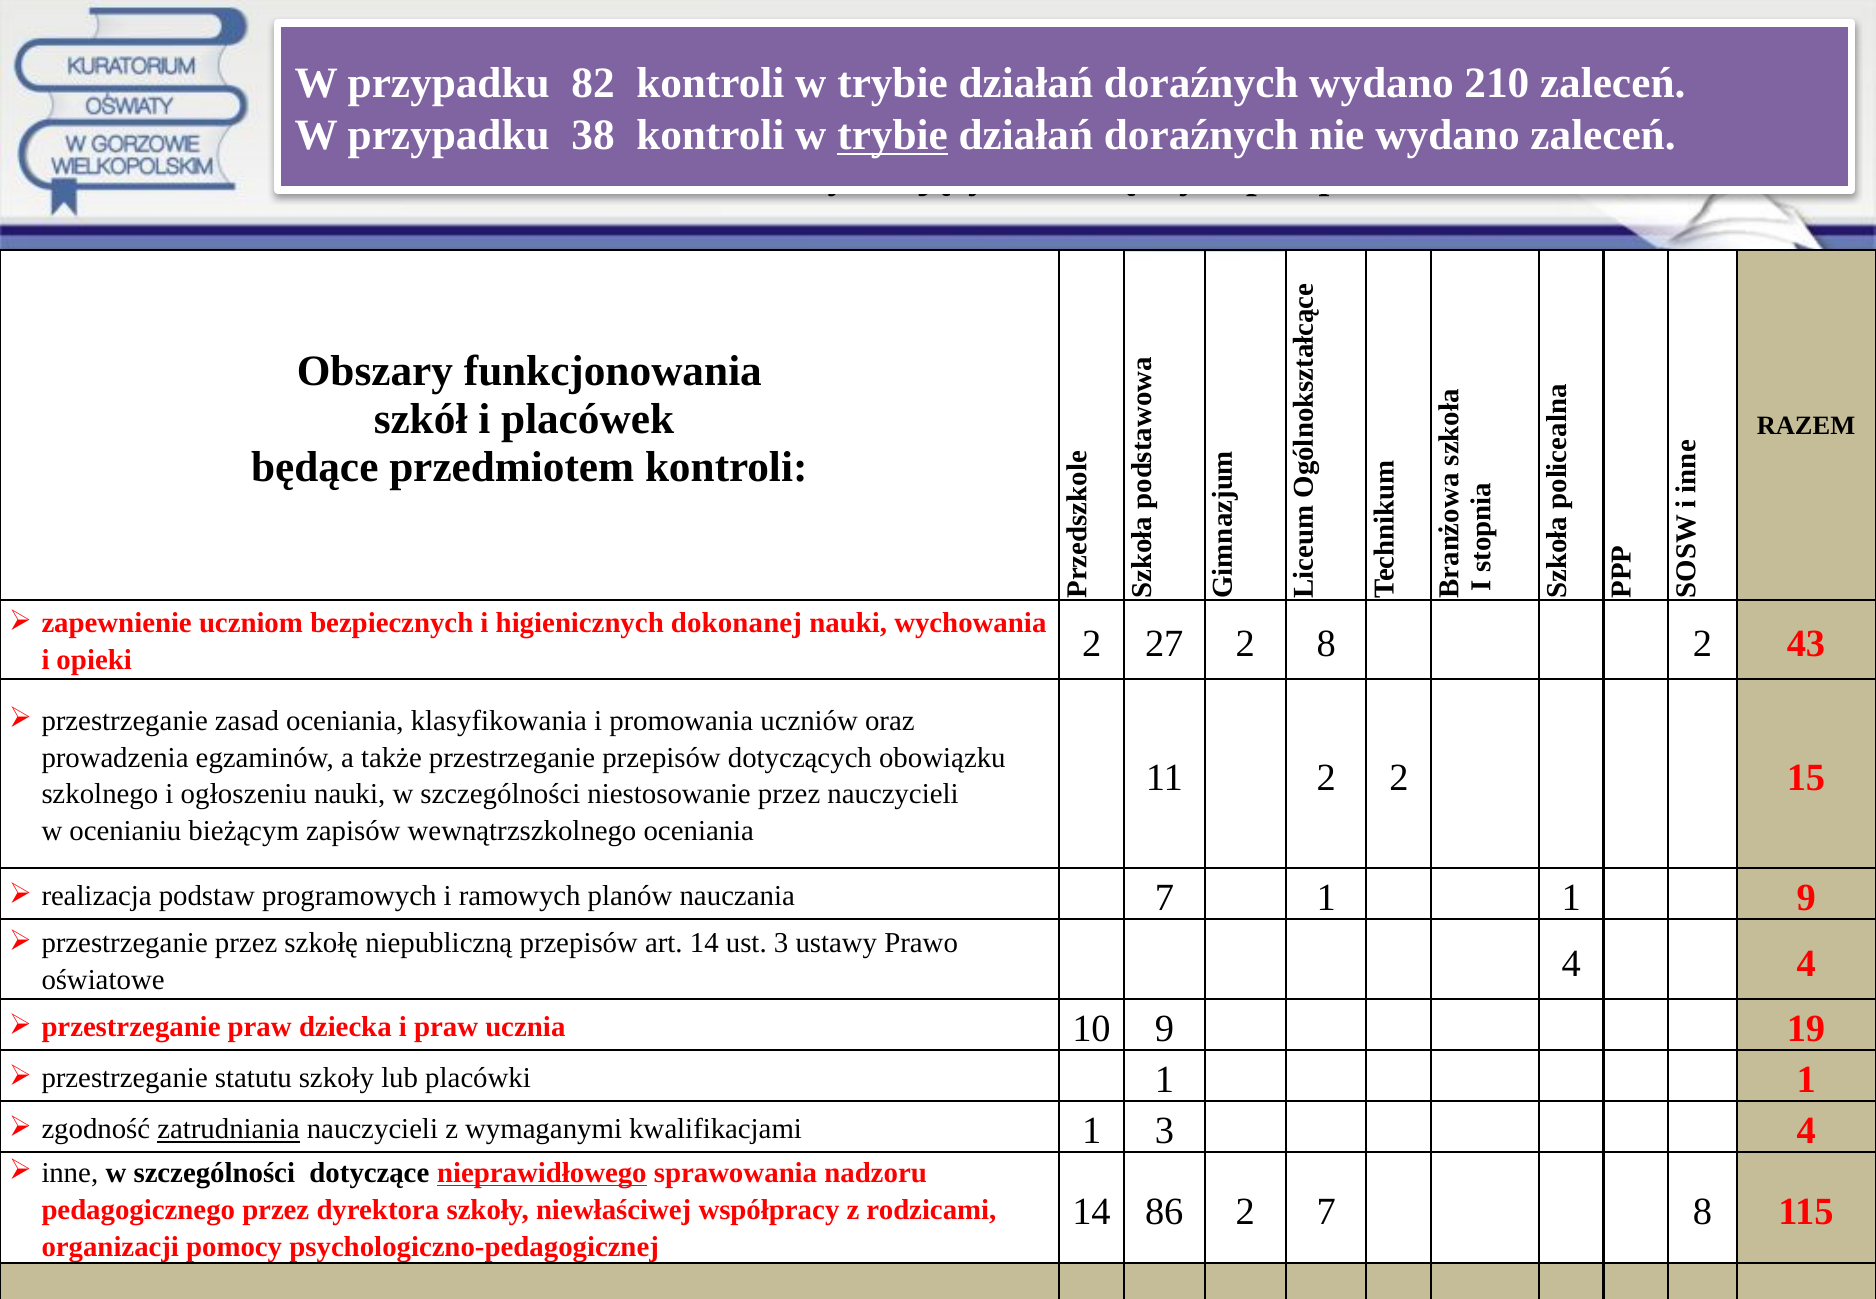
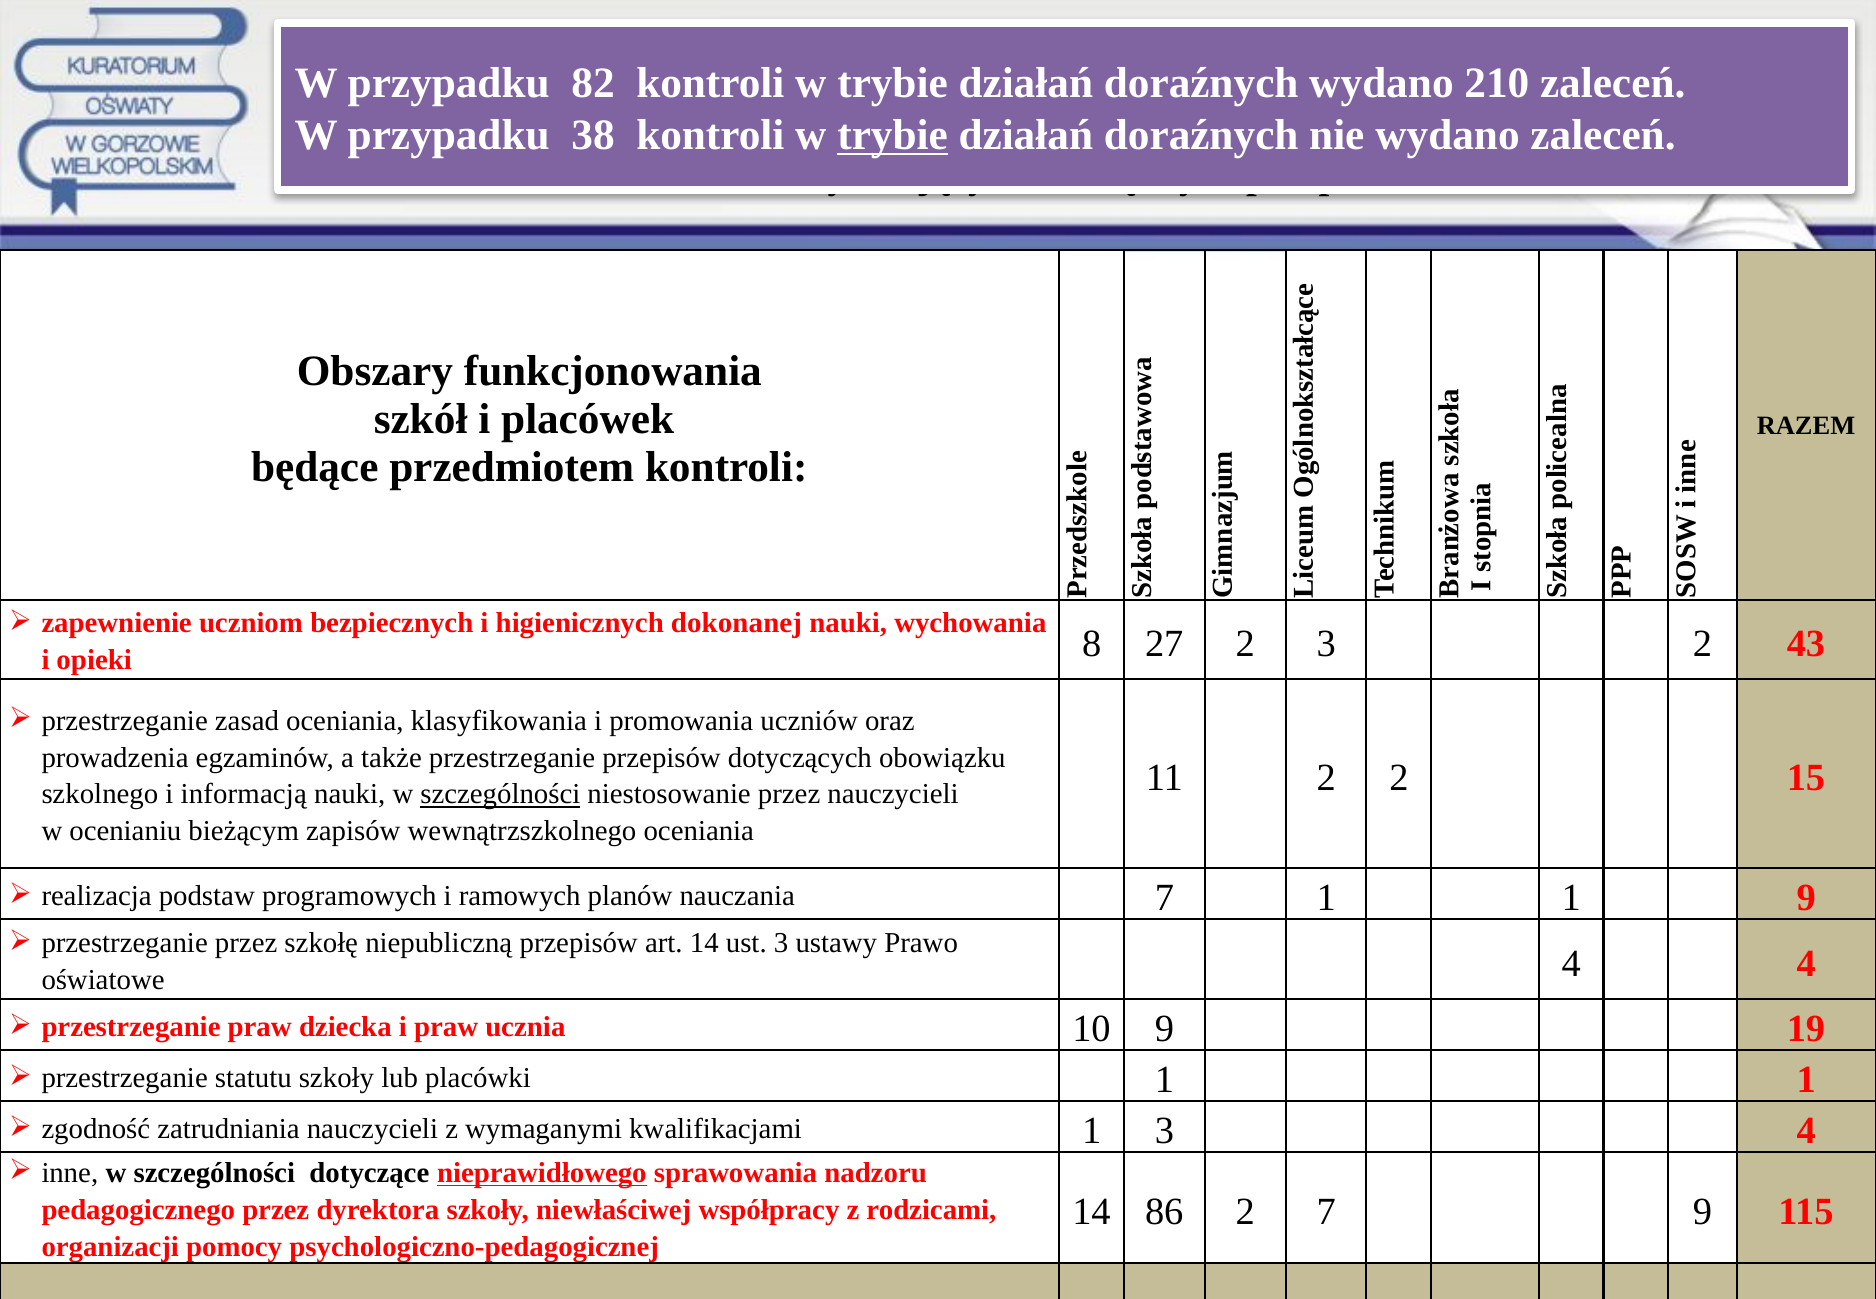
opieki 2: 2 -> 8
2 8: 8 -> 3
ogłoszeniu: ogłoszeniu -> informacją
szczególności at (500, 794) underline: none -> present
zatrudniania underline: present -> none
7 8: 8 -> 9
